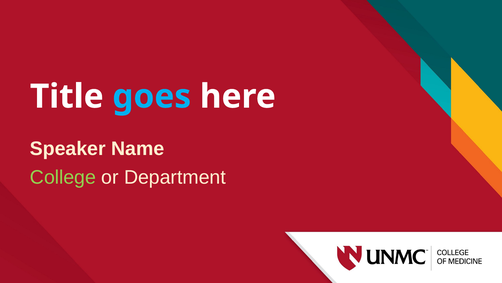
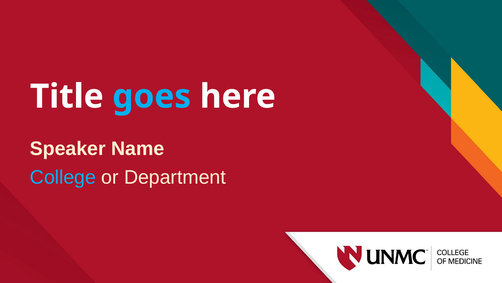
College colour: light green -> light blue
